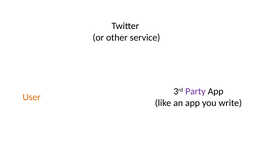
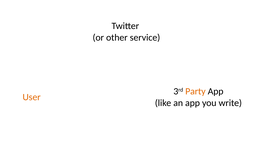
Party colour: purple -> orange
